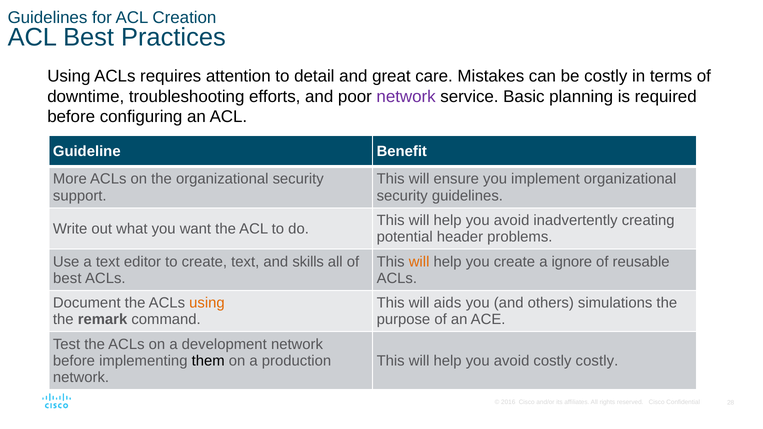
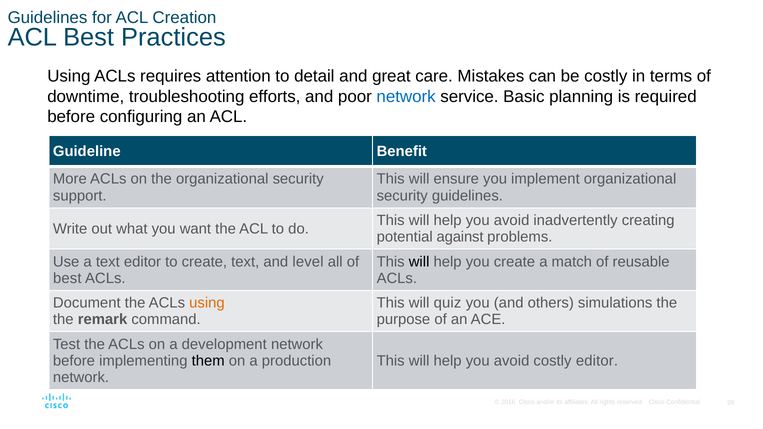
network at (406, 97) colour: purple -> blue
header: header -> against
skills: skills -> level
will at (419, 262) colour: orange -> black
ignore: ignore -> match
aids: aids -> quiz
costly costly: costly -> editor
